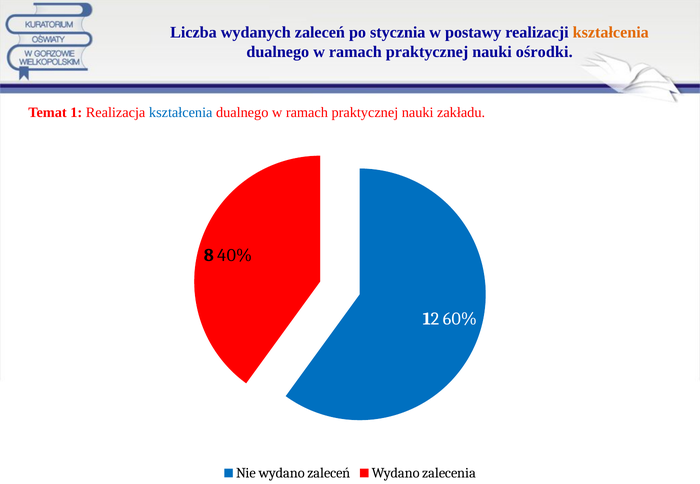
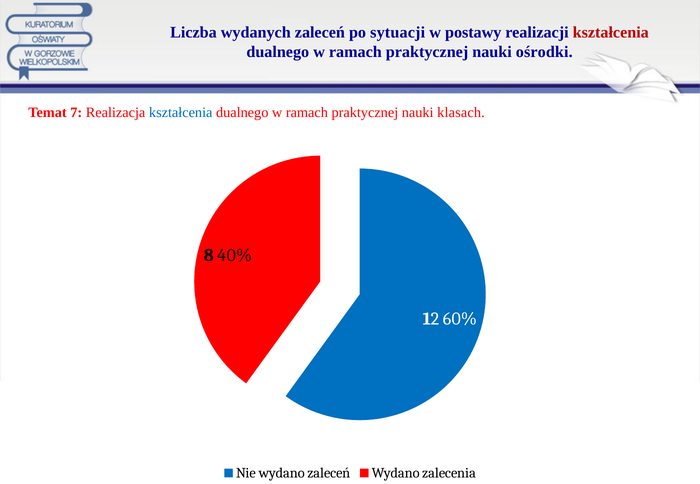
stycznia: stycznia -> sytuacji
kształcenia at (611, 32) colour: orange -> red
1: 1 -> 7
zakładu: zakładu -> klasach
